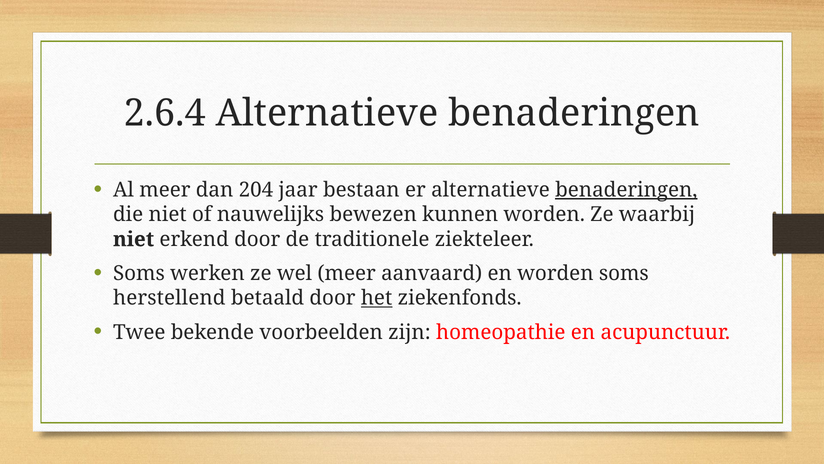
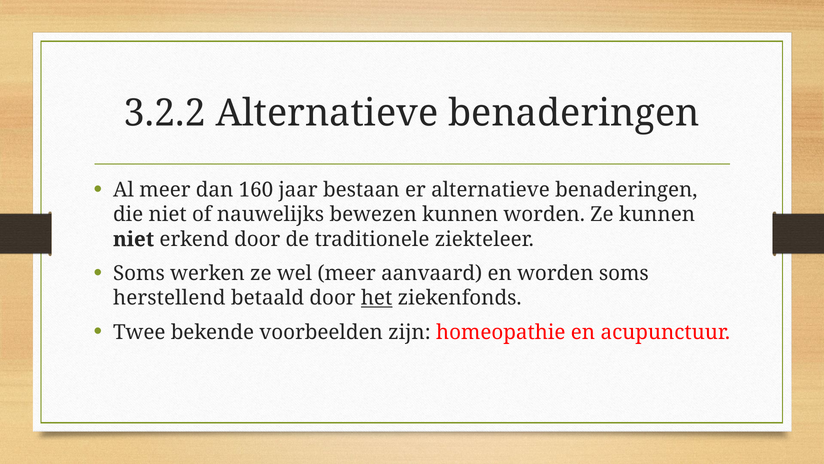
2.6.4: 2.6.4 -> 3.2.2
204: 204 -> 160
benaderingen at (626, 190) underline: present -> none
Ze waarbij: waarbij -> kunnen
